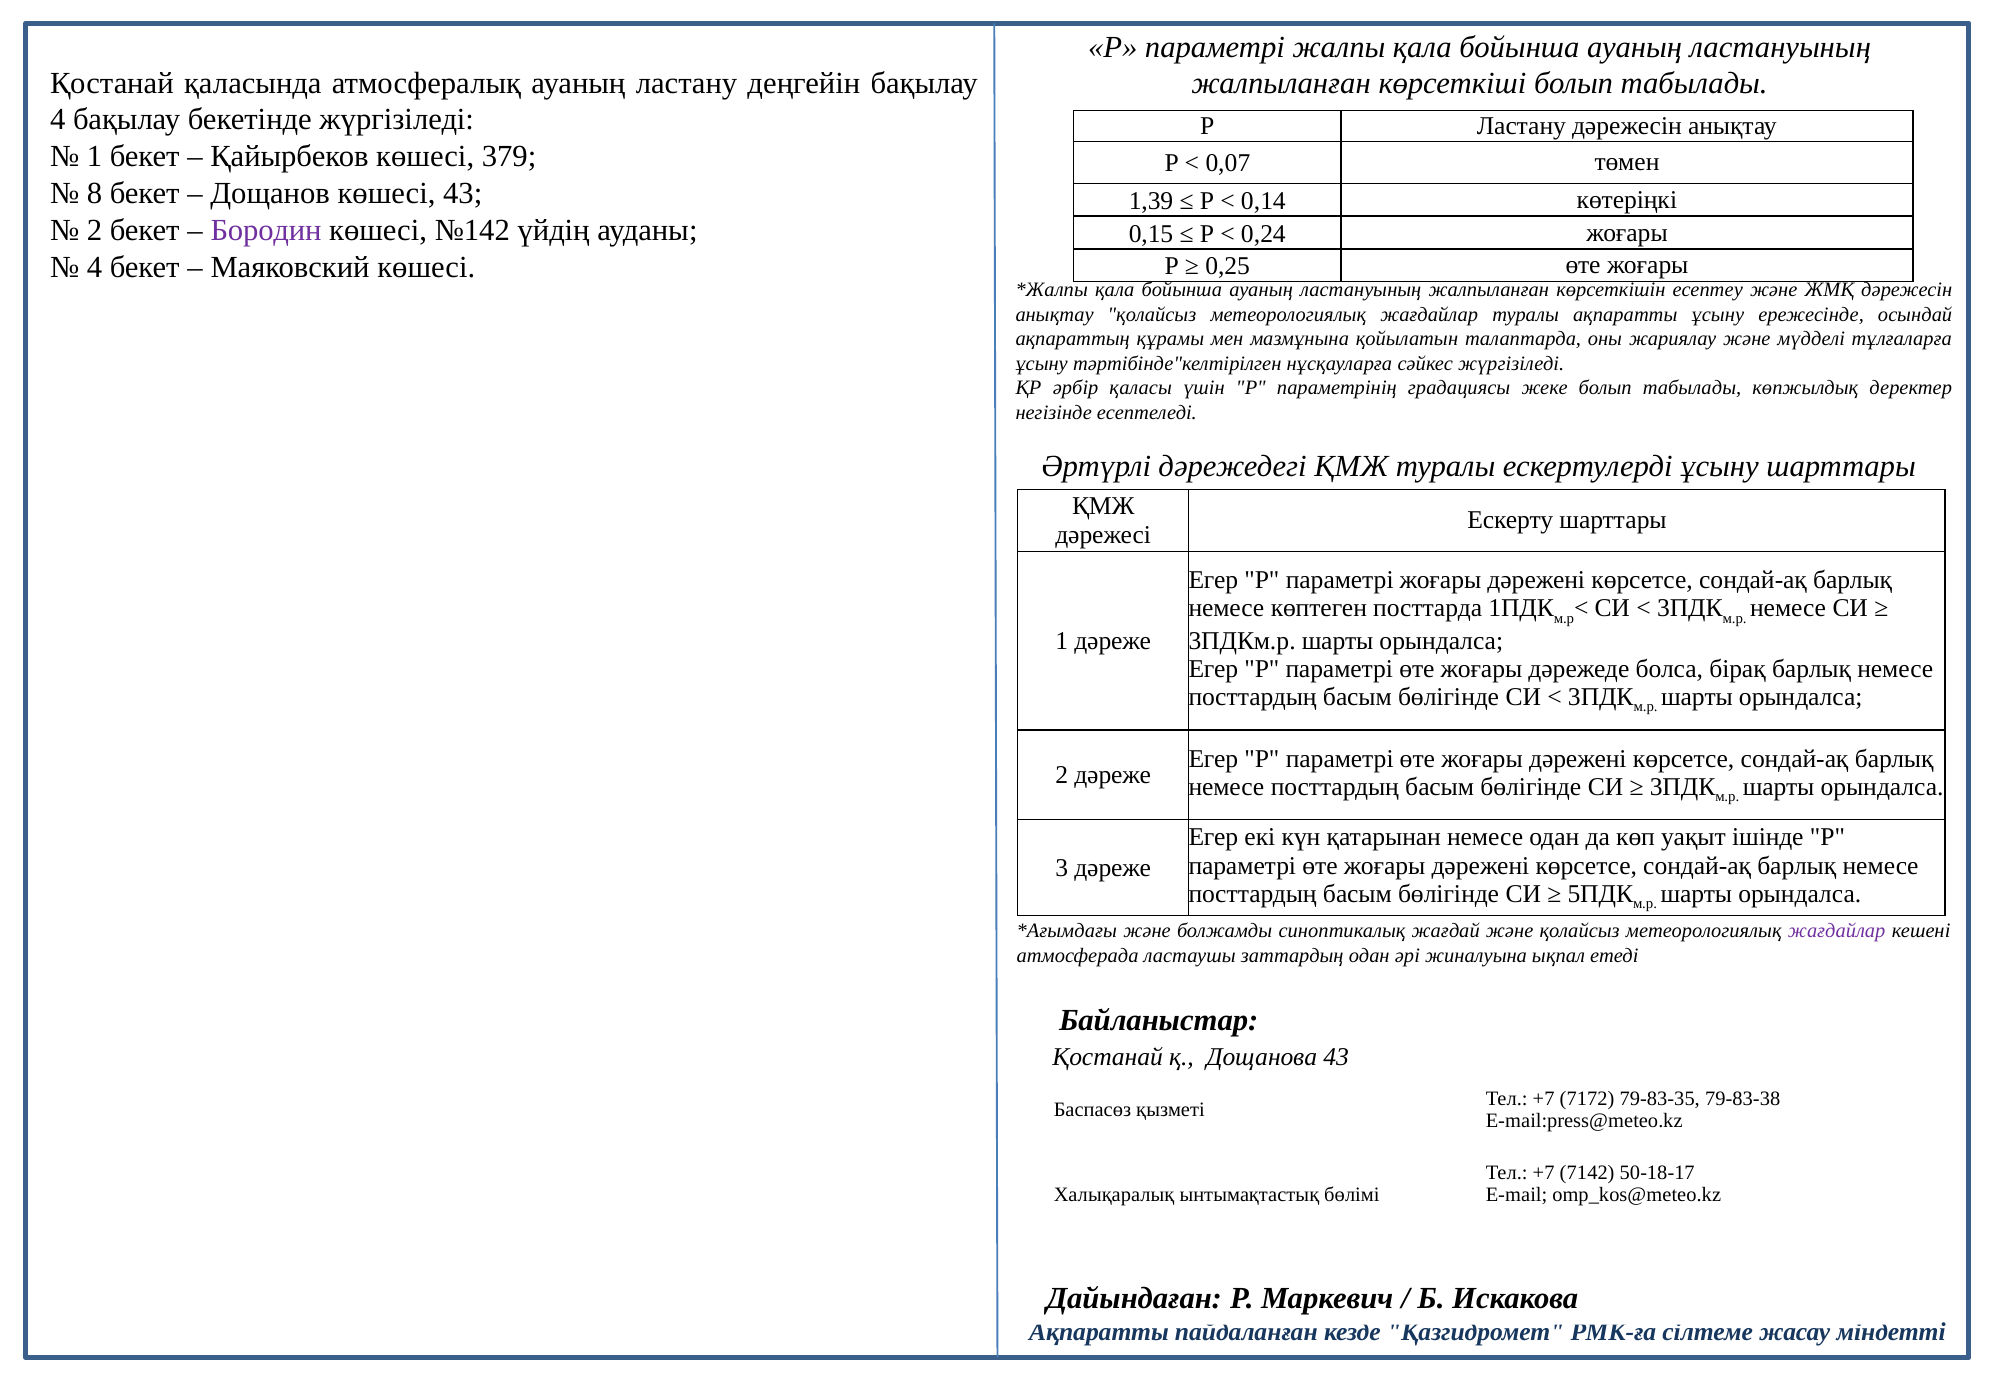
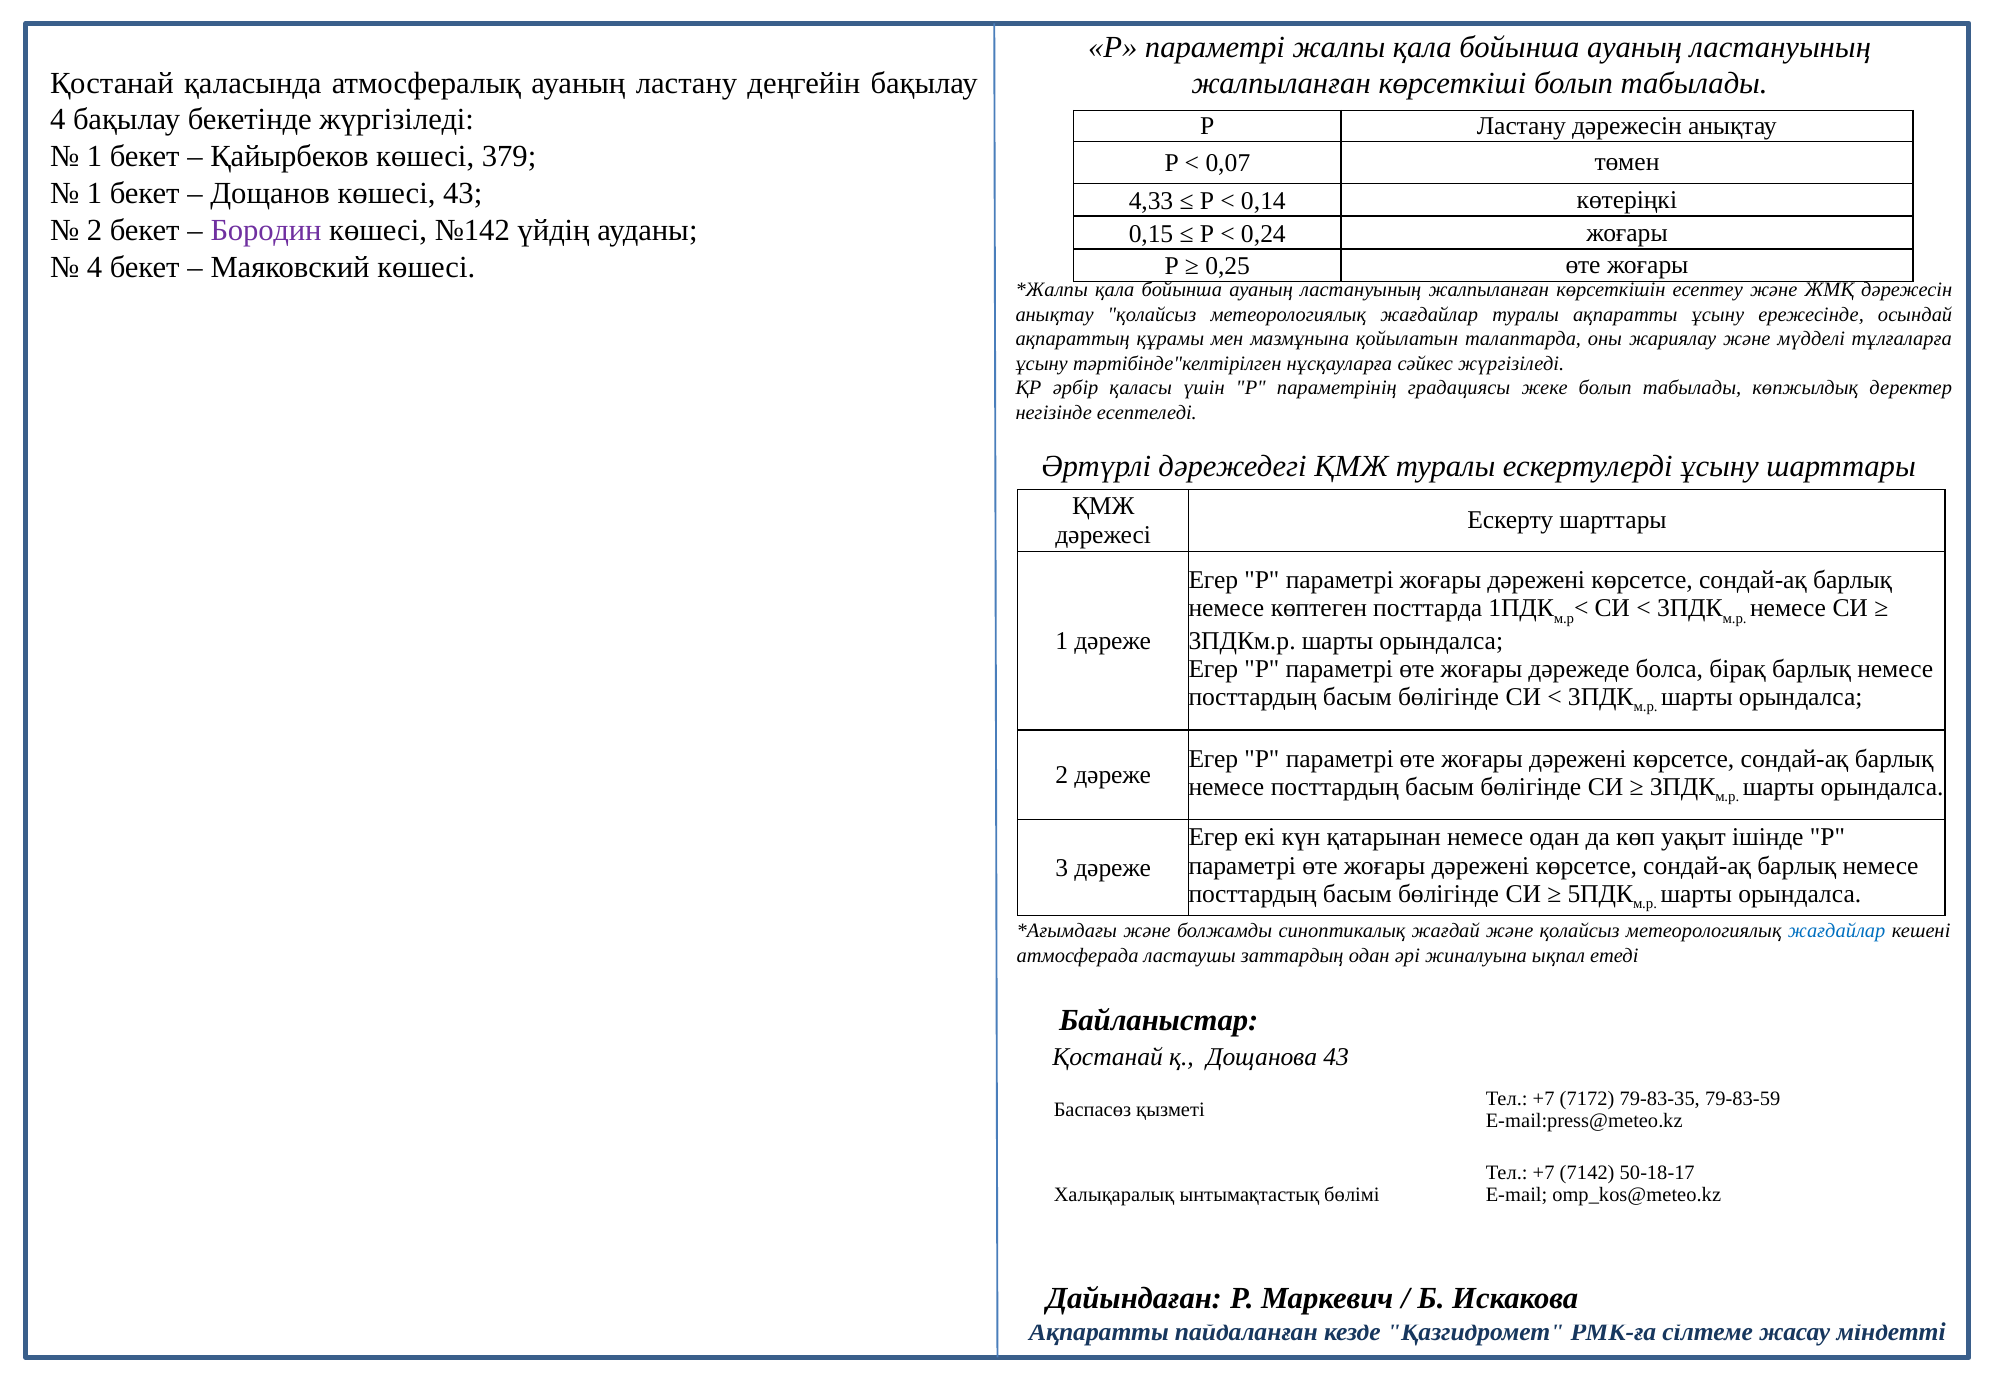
8 at (95, 193): 8 -> 1
1,39: 1,39 -> 4,33
жағдайлар at (1837, 931) colour: purple -> blue
79-83-38: 79-83-38 -> 79-83-59
